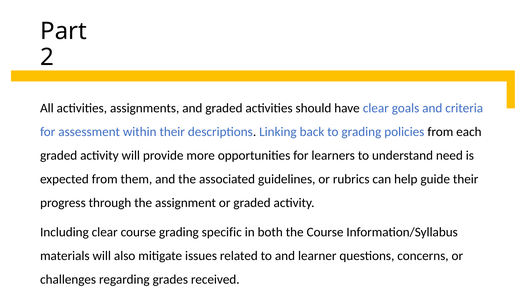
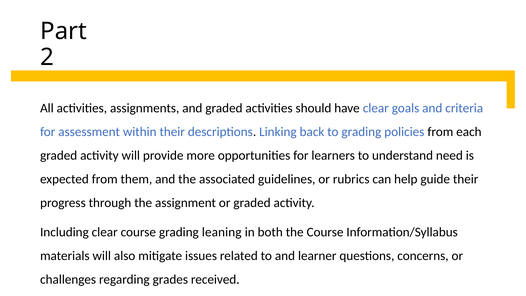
specific: specific -> leaning
